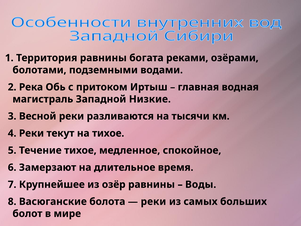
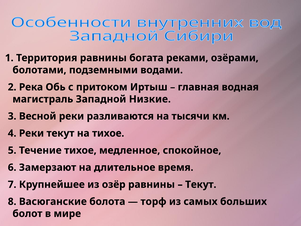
Воды at (201, 184): Воды -> Текут
реки at (153, 201): реки -> торф
